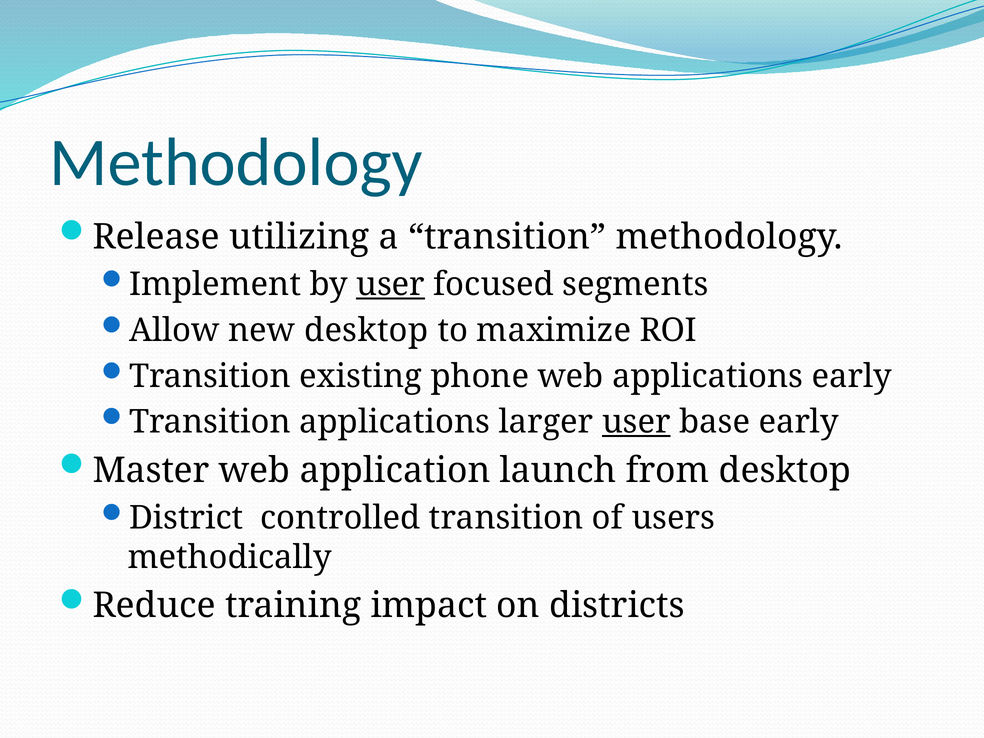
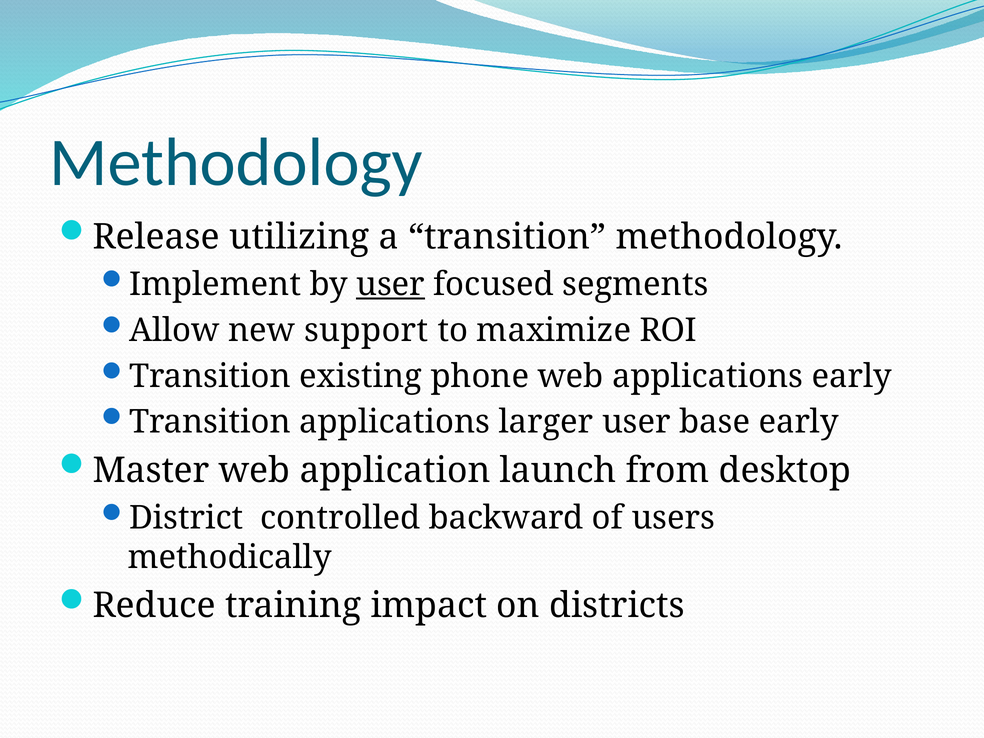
new desktop: desktop -> support
user at (636, 422) underline: present -> none
controlled transition: transition -> backward
